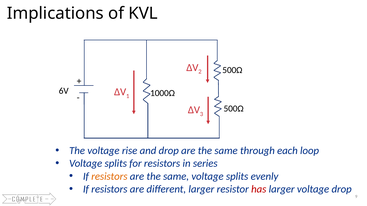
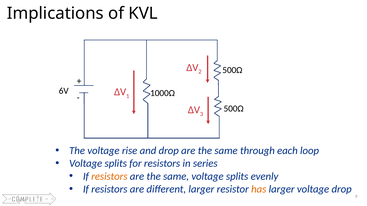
has colour: red -> orange
